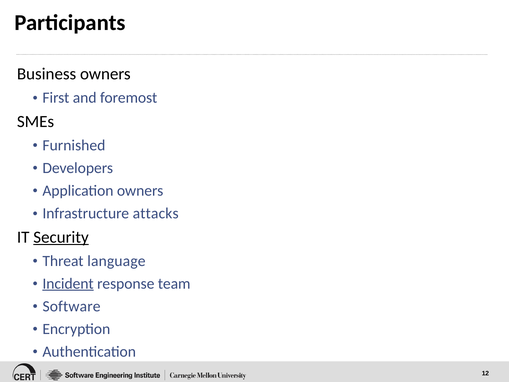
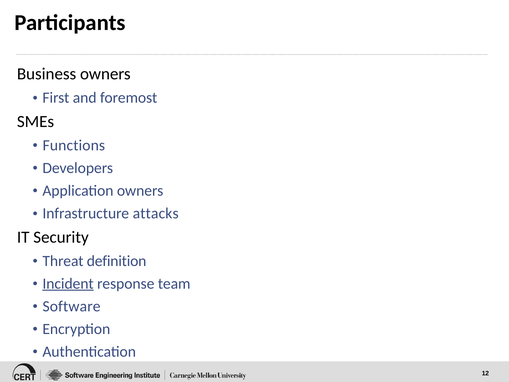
Furnished: Furnished -> Functions
Security underline: present -> none
language: language -> definition
